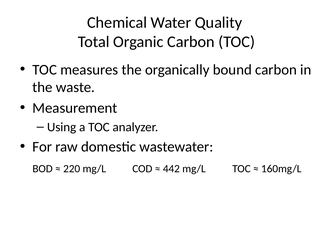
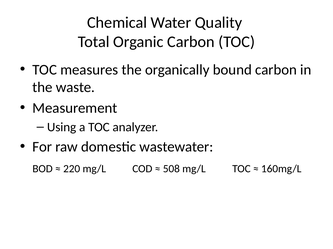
442: 442 -> 508
